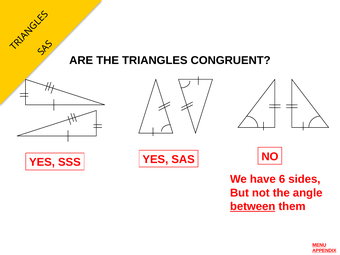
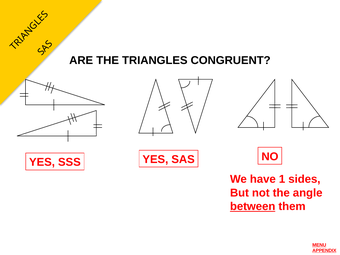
6: 6 -> 1
